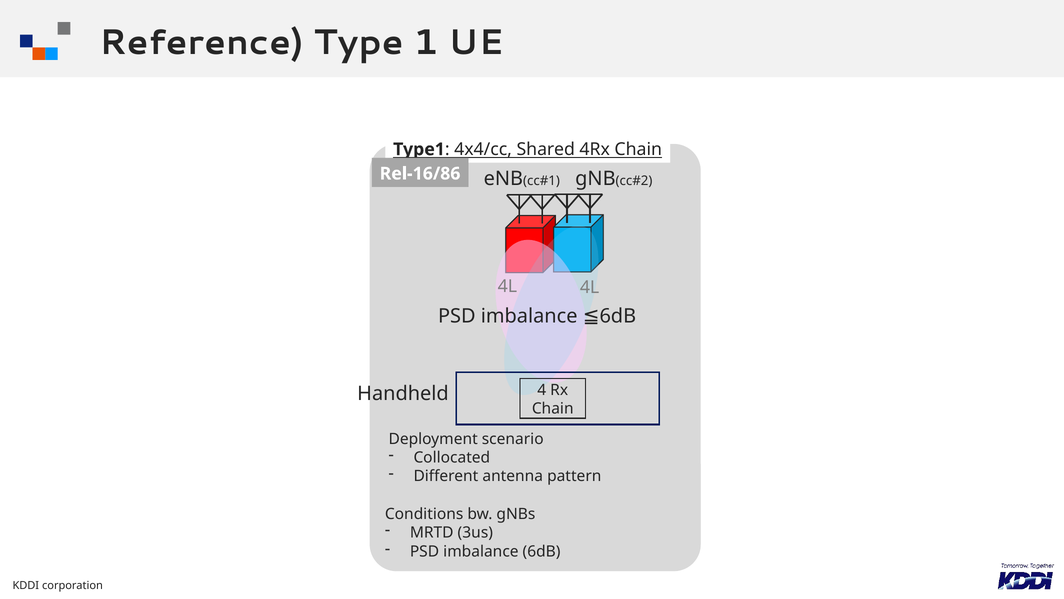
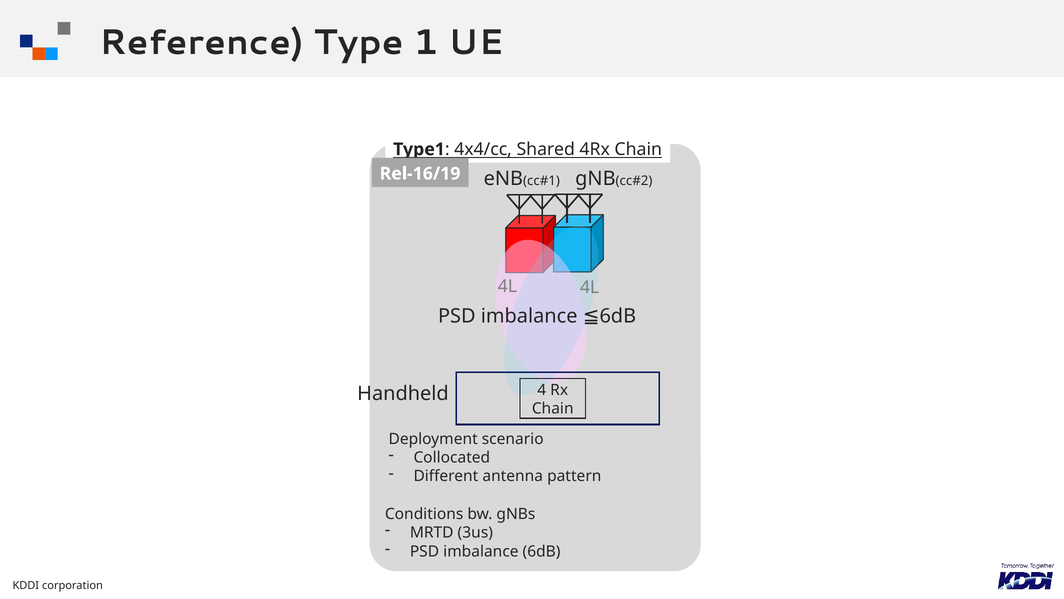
Rel-16/86: Rel-16/86 -> Rel-16/19
